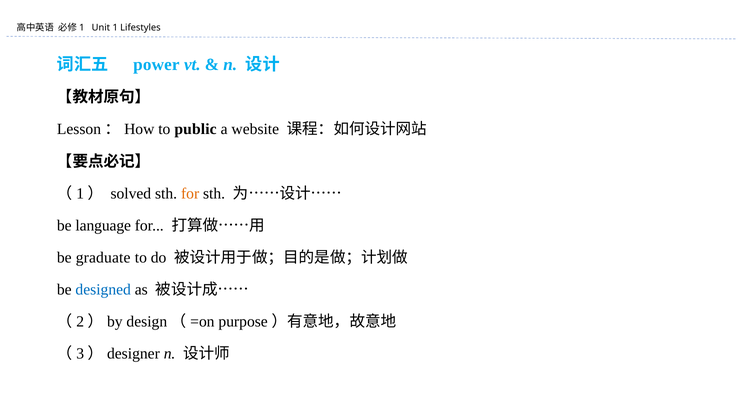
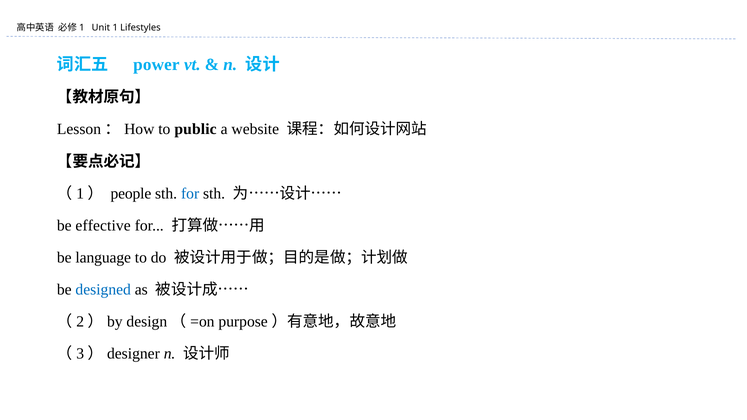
solved: solved -> people
for at (190, 194) colour: orange -> blue
language: language -> effective
graduate: graduate -> language
